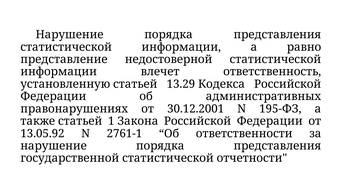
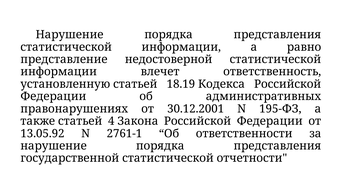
13.29: 13.29 -> 18.19
1: 1 -> 4
